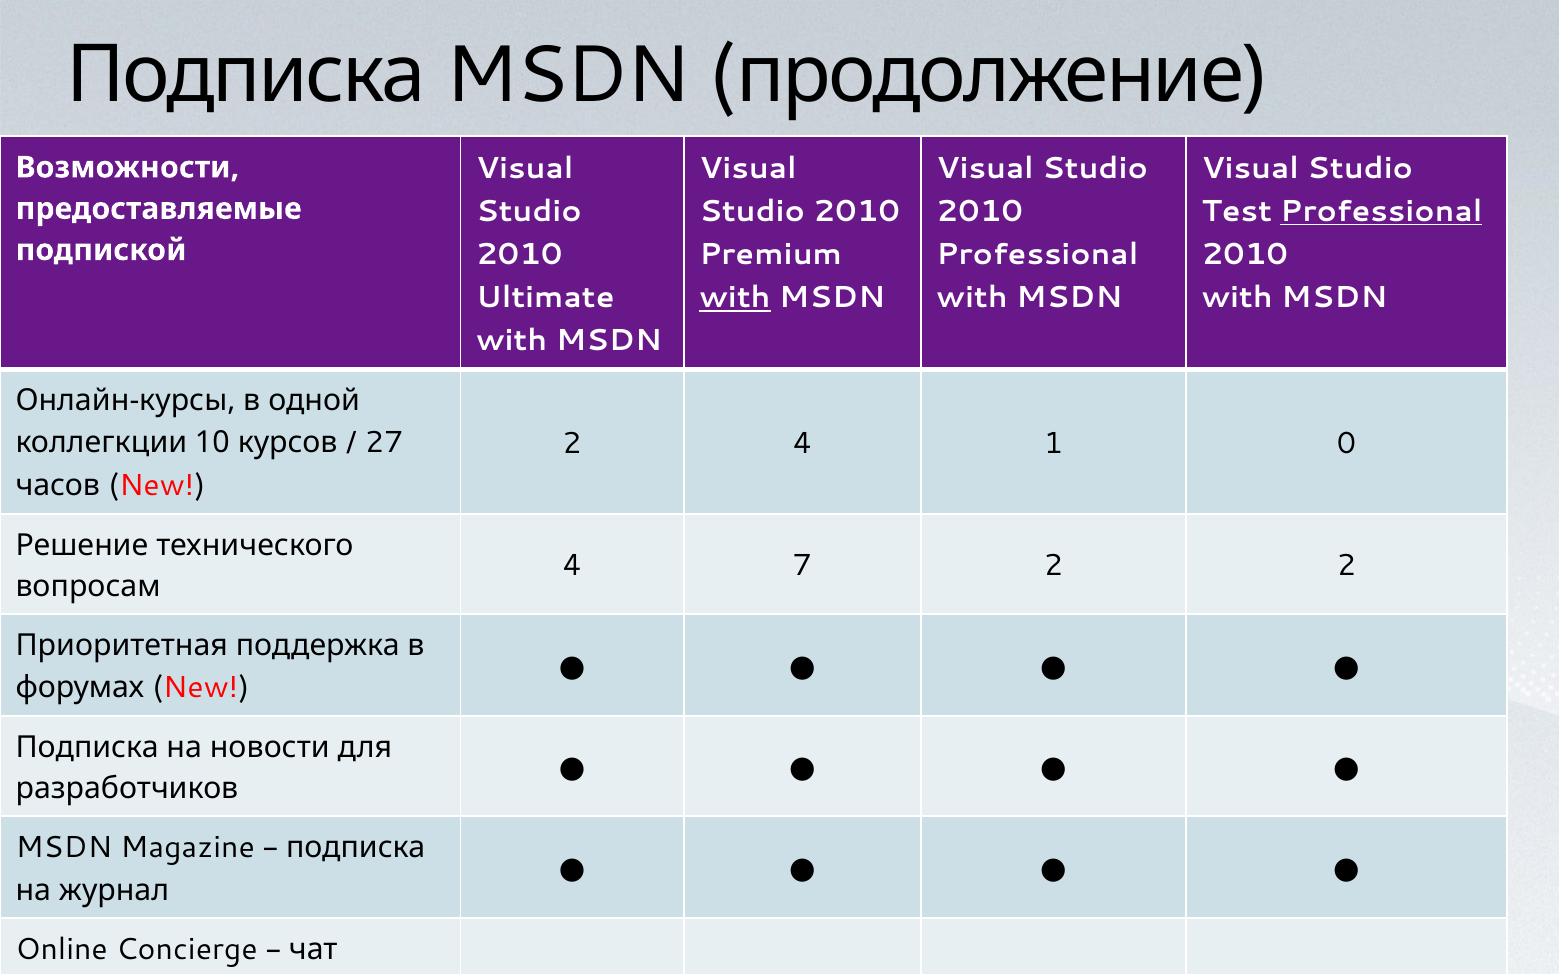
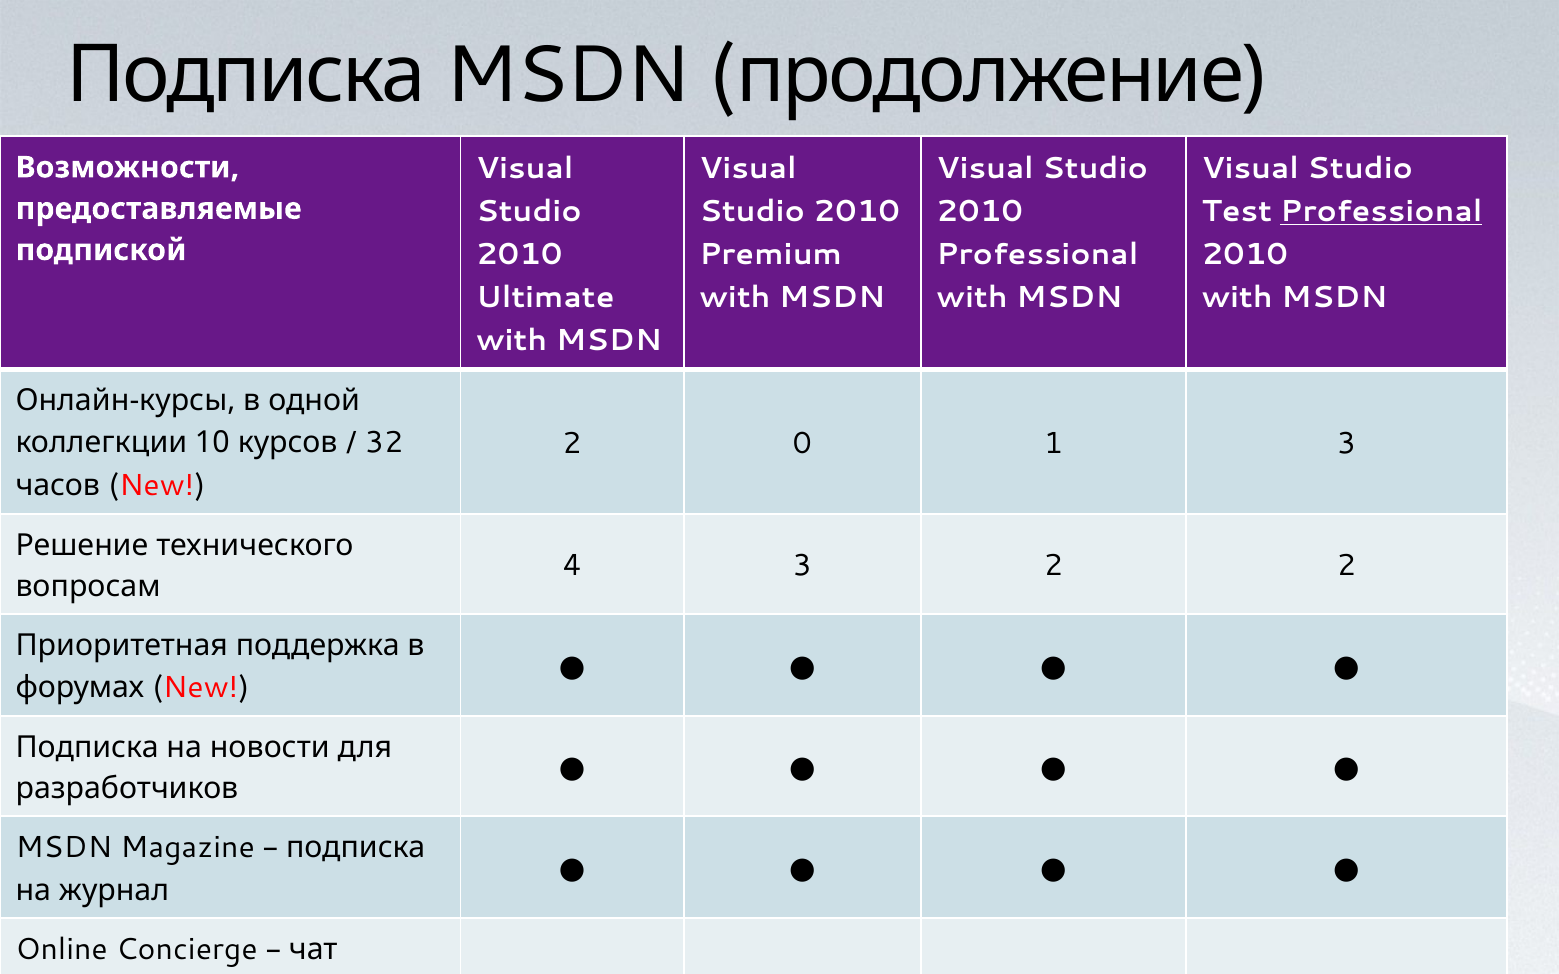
with at (735, 298) underline: present -> none
2 4: 4 -> 0
1 0: 0 -> 3
27: 27 -> 32
4 7: 7 -> 3
